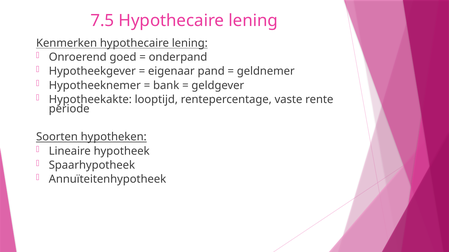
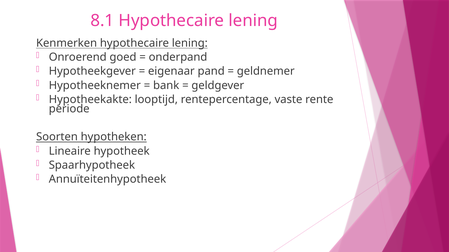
7.5: 7.5 -> 8.1
